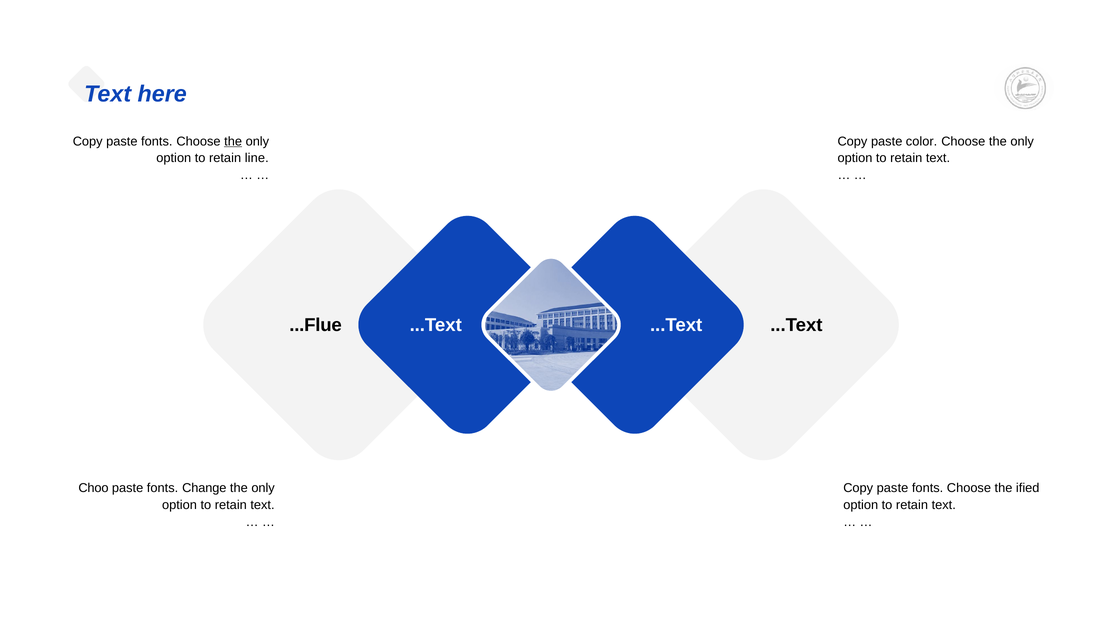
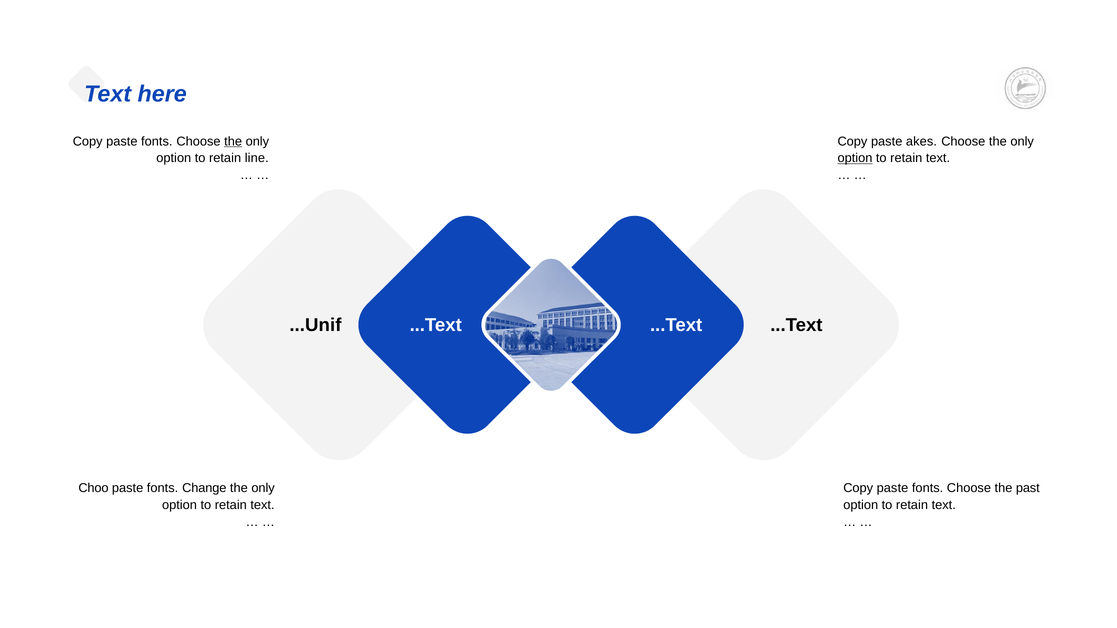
color: color -> akes
option at (855, 158) underline: none -> present
...Flue: ...Flue -> ...Unif
ified: ified -> past
